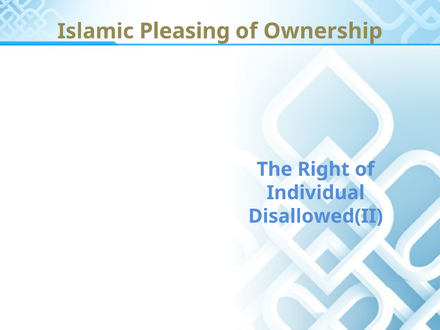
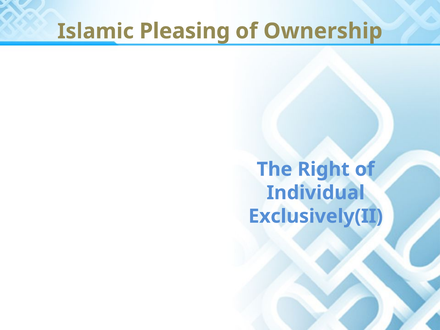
Disallowed(II: Disallowed(II -> Exclusively(II
